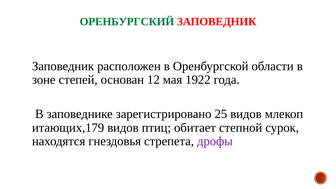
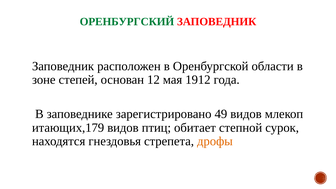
1922: 1922 -> 1912
25: 25 -> 49
дрофы colour: purple -> orange
